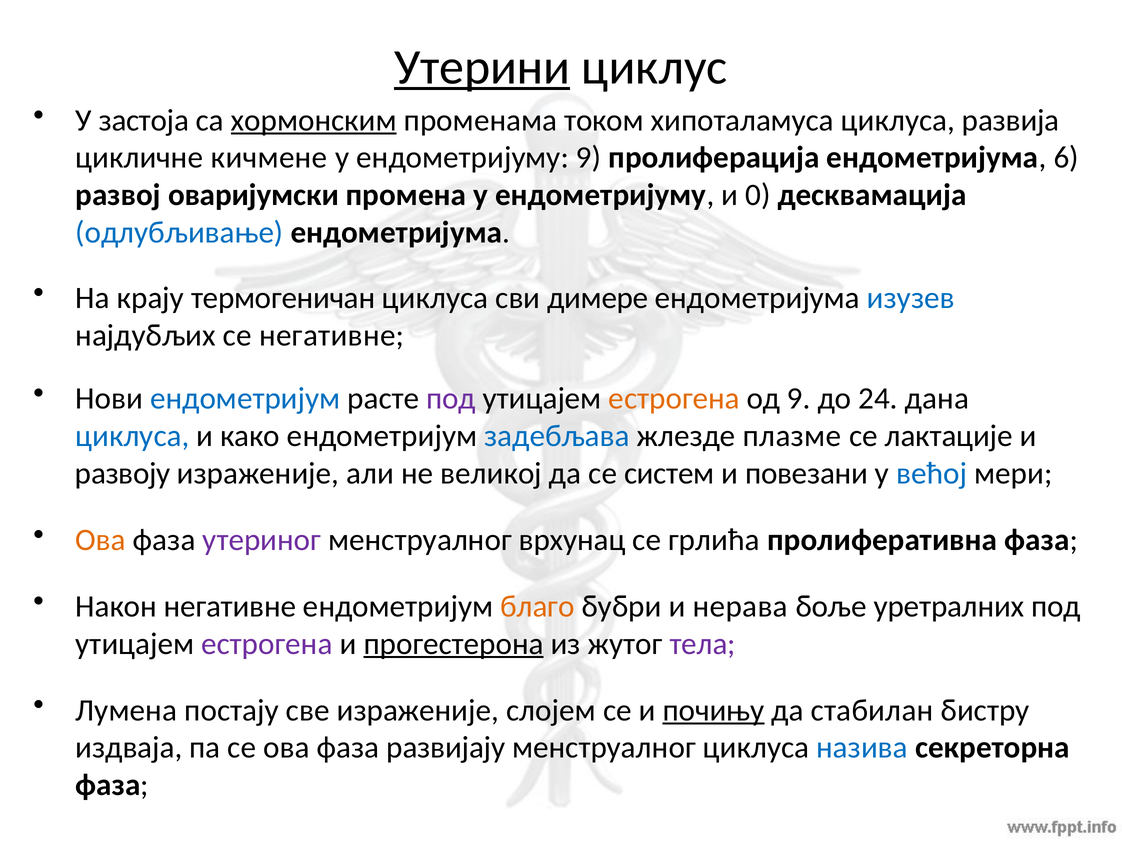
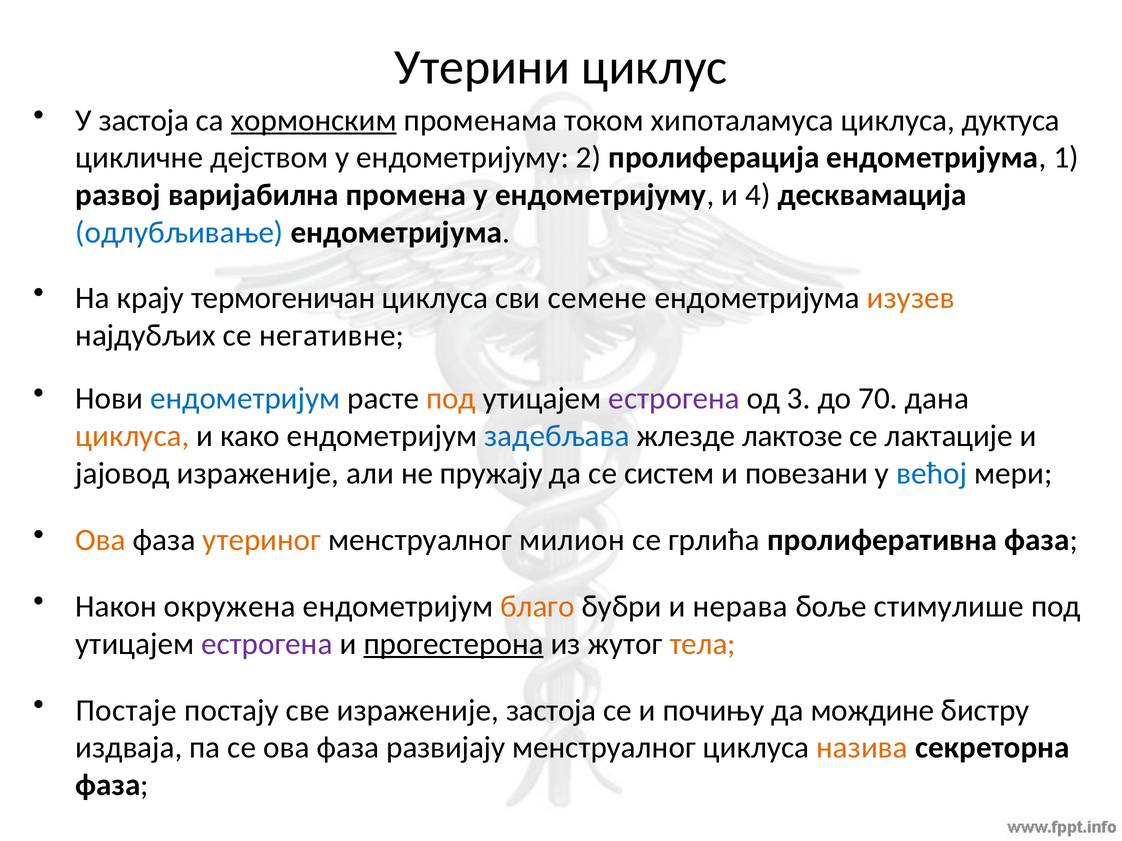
Утерини underline: present -> none
развија: развија -> дуктуса
кичмене: кичмене -> дејством
ендометријуму 9: 9 -> 2
6: 6 -> 1
оваријумски: оваријумски -> варијабилна
0: 0 -> 4
димере: димере -> семене
изузев colour: blue -> orange
под at (451, 399) colour: purple -> orange
естрогена at (674, 399) colour: orange -> purple
од 9: 9 -> 3
24: 24 -> 70
циклуса at (132, 436) colour: blue -> orange
плазме: плазме -> лактозе
развоју: развоју -> јајовод
великој: великој -> пружају
утериног colour: purple -> orange
врхунац: врхунац -> милион
Након негативне: негативне -> окружена
уретралних: уретралних -> стимулише
тела colour: purple -> orange
Лумена: Лумена -> Постаје
израженије слојем: слојем -> застоја
почињу underline: present -> none
стабилан: стабилан -> мождине
назива colour: blue -> orange
